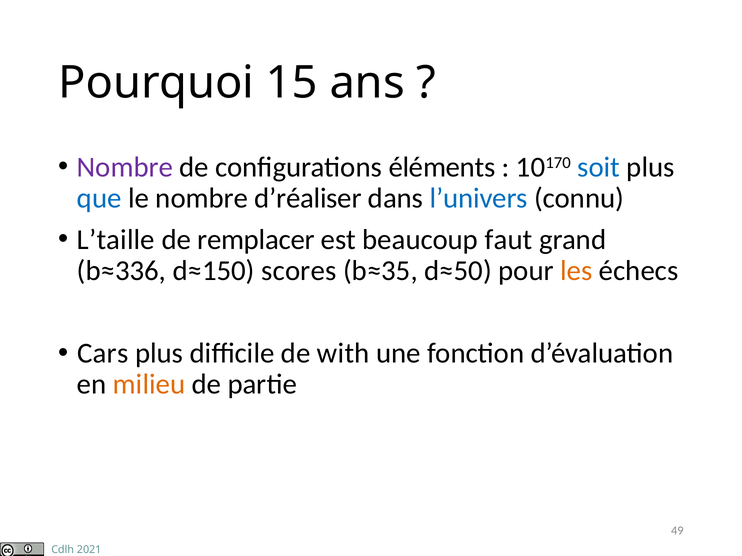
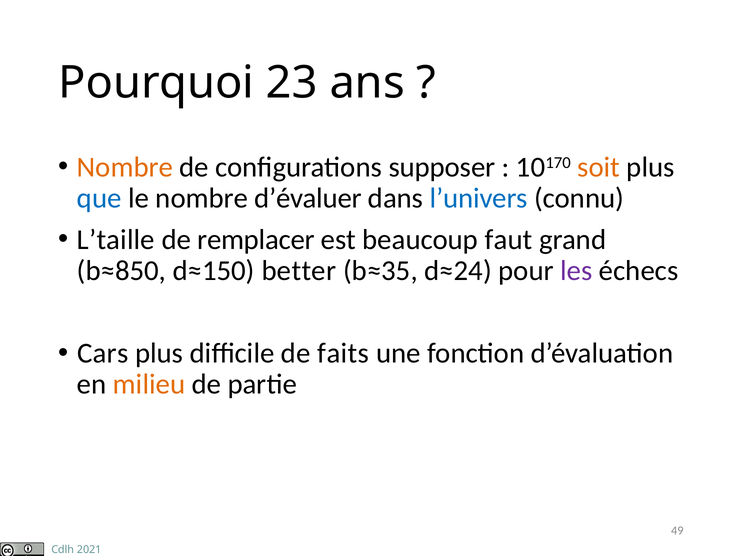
15: 15 -> 23
Nombre at (125, 167) colour: purple -> orange
éléments: éléments -> supposer
soit colour: blue -> orange
d’réaliser: d’réaliser -> d’évaluer
b≈336: b≈336 -> b≈850
scores: scores -> better
d≈50: d≈50 -> d≈24
les colour: orange -> purple
with: with -> faits
